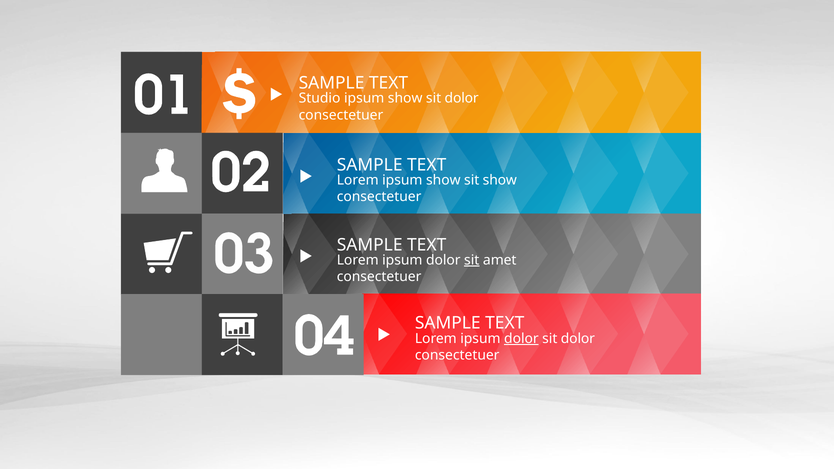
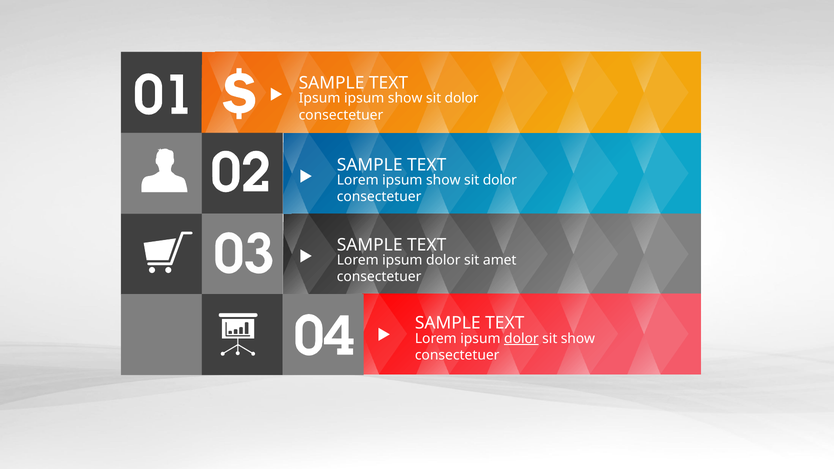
Studio at (320, 98): Studio -> Ipsum
show at (500, 180): show -> dolor
sit at (472, 260) underline: present -> none
dolor at (578, 339): dolor -> show
